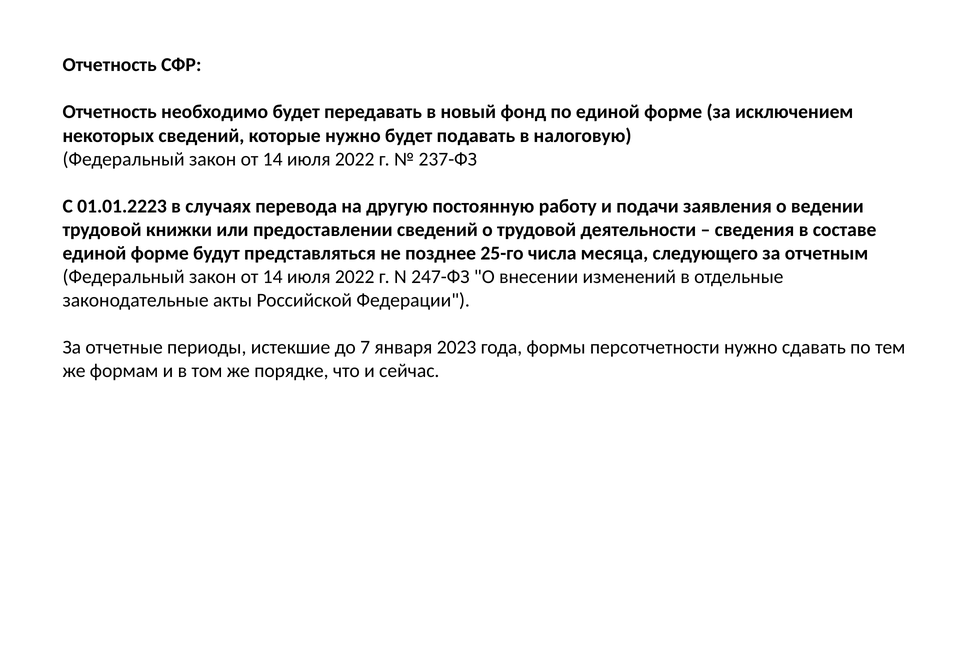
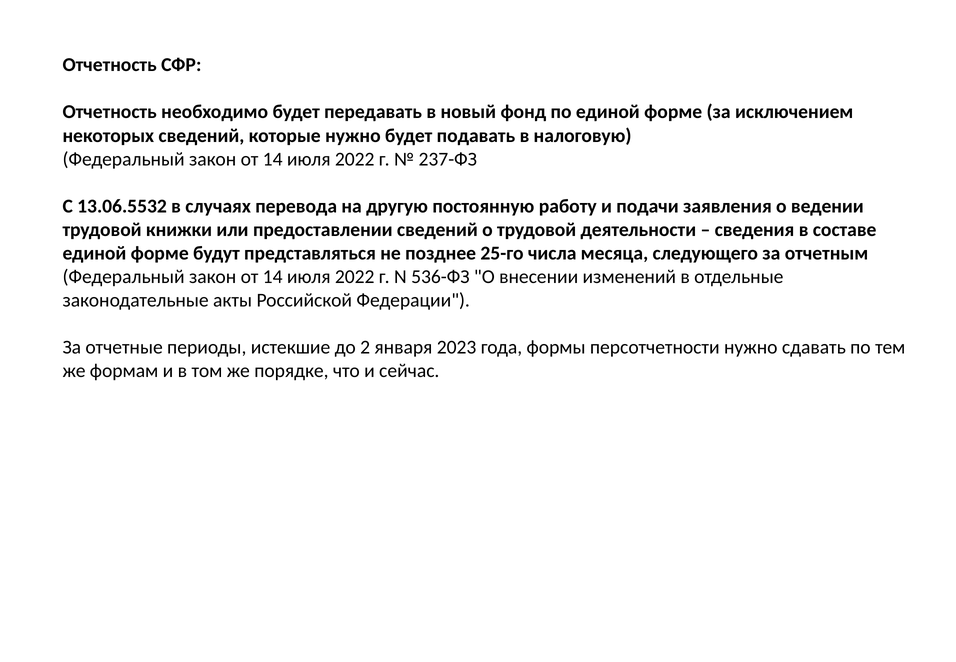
01.01.2223: 01.01.2223 -> 13.06.5532
247-ФЗ: 247-ФЗ -> 536-ФЗ
7: 7 -> 2
